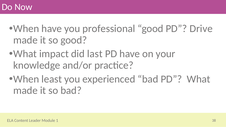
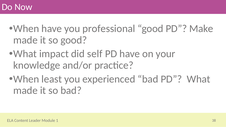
Drive: Drive -> Make
last: last -> self
